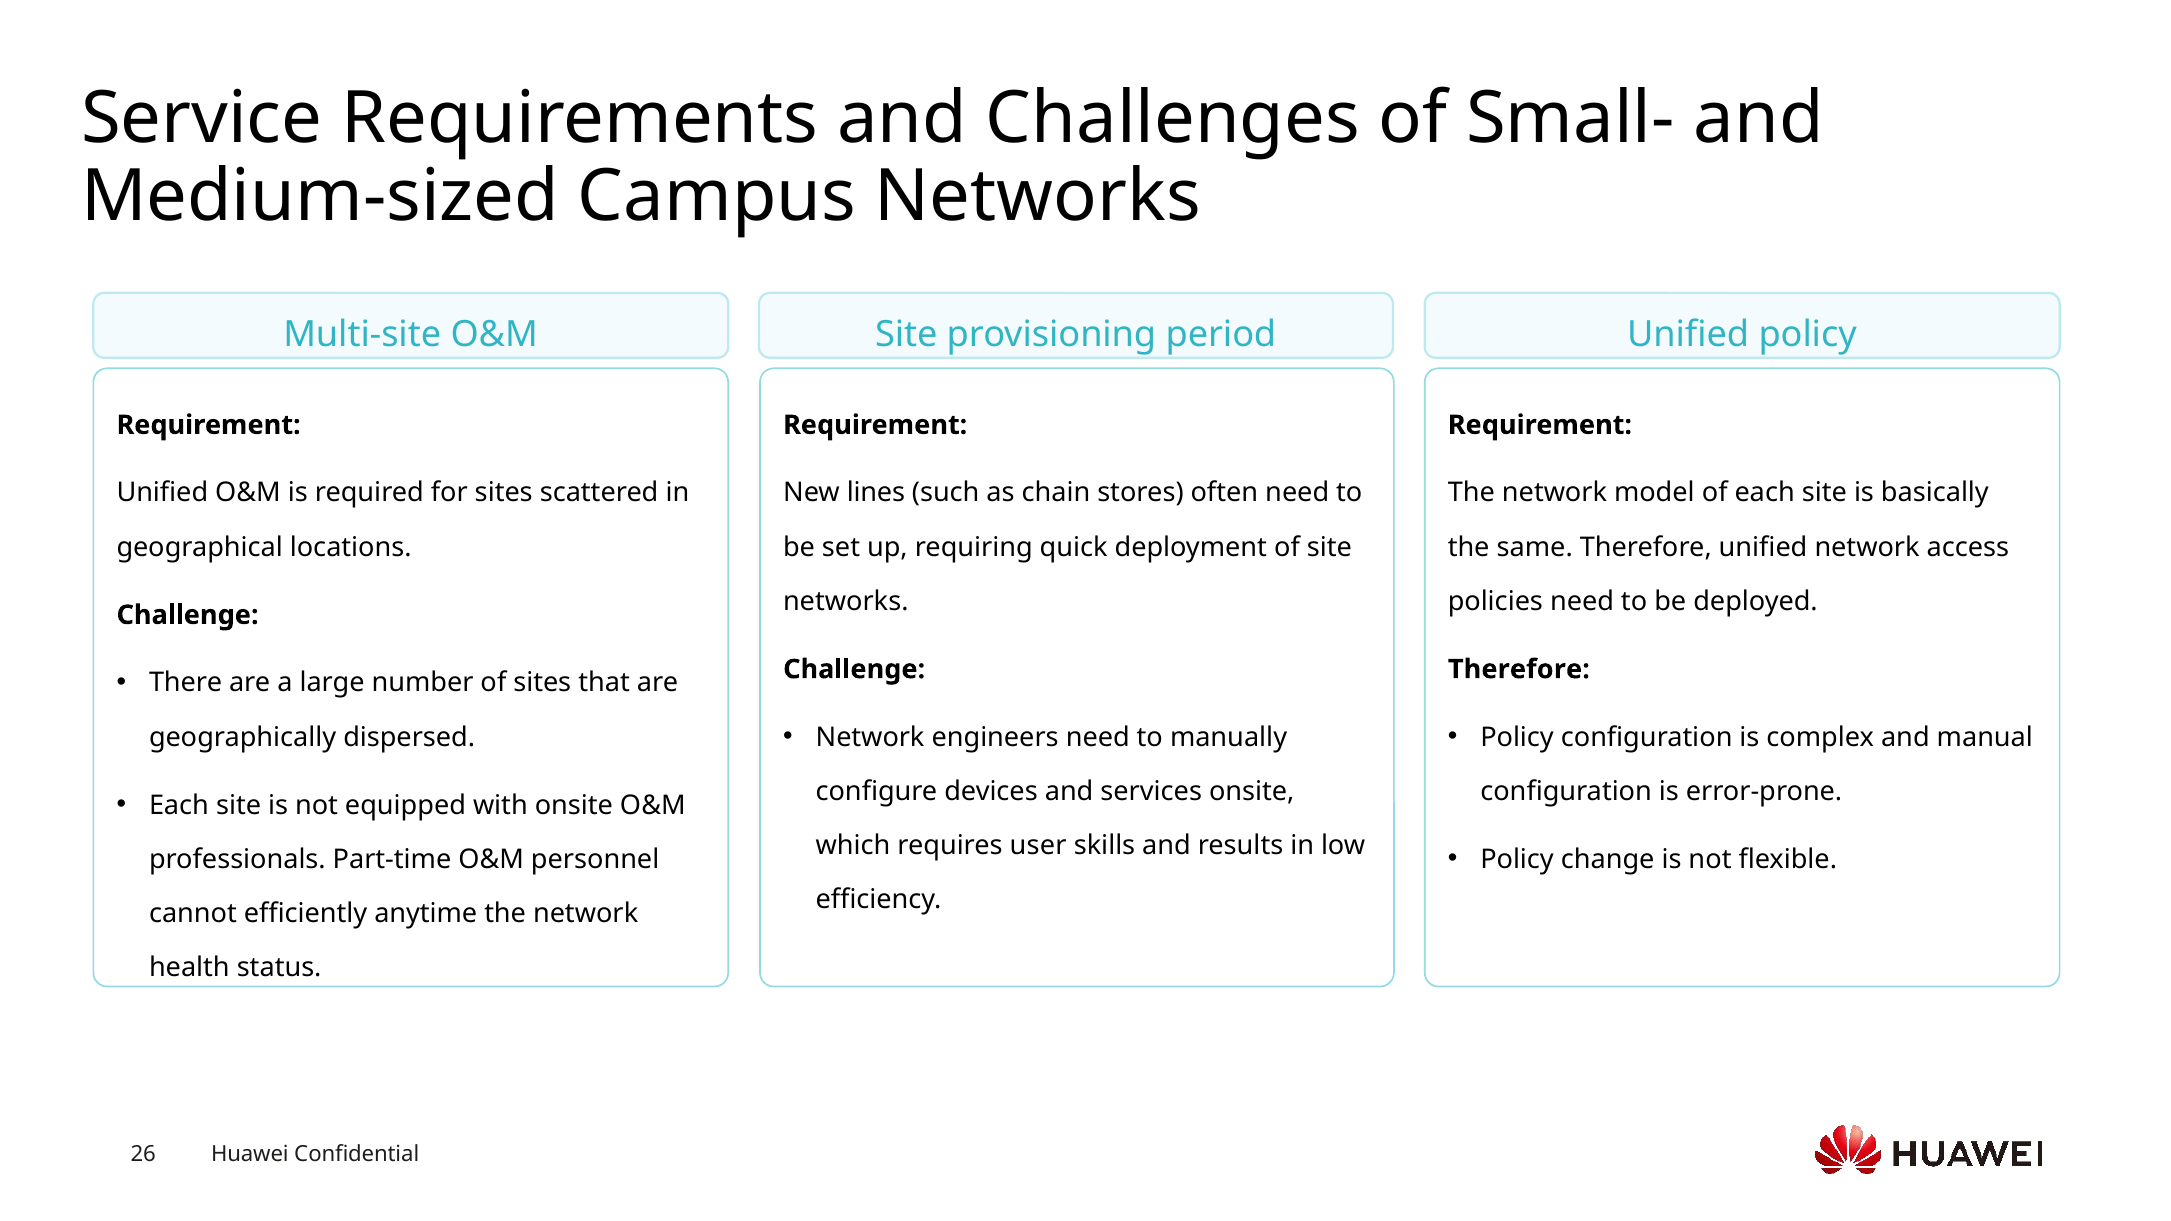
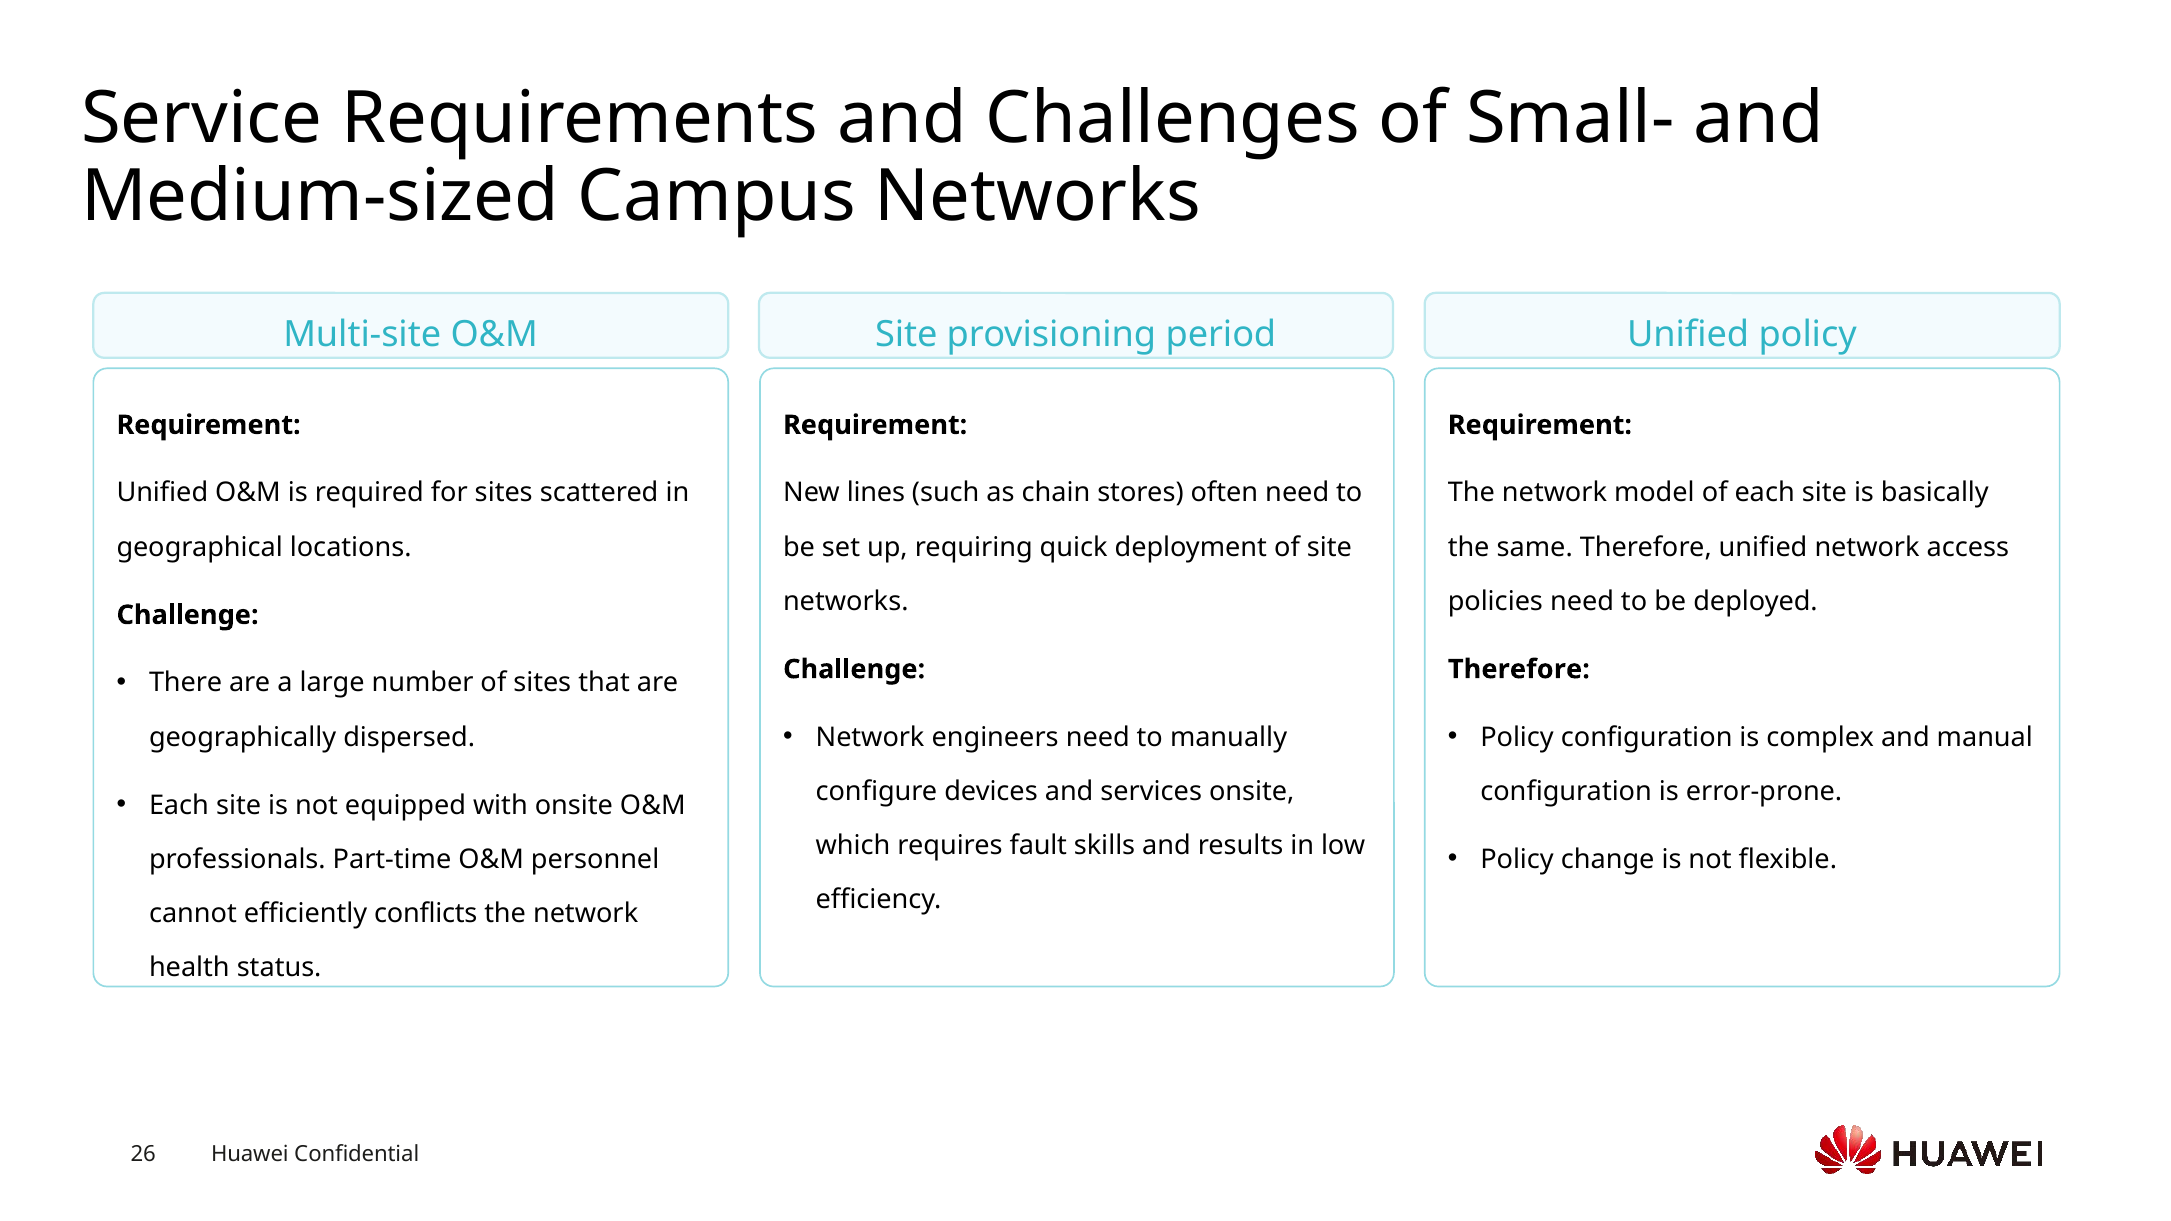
user: user -> fault
anytime: anytime -> conflicts
